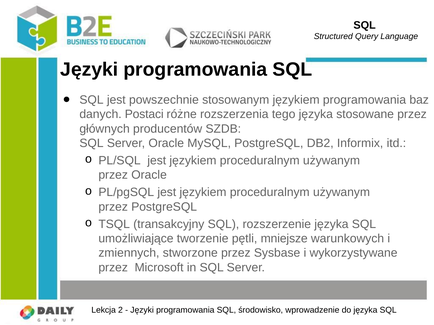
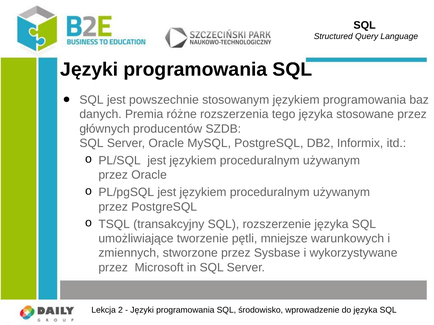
Postaci: Postaci -> Premia
